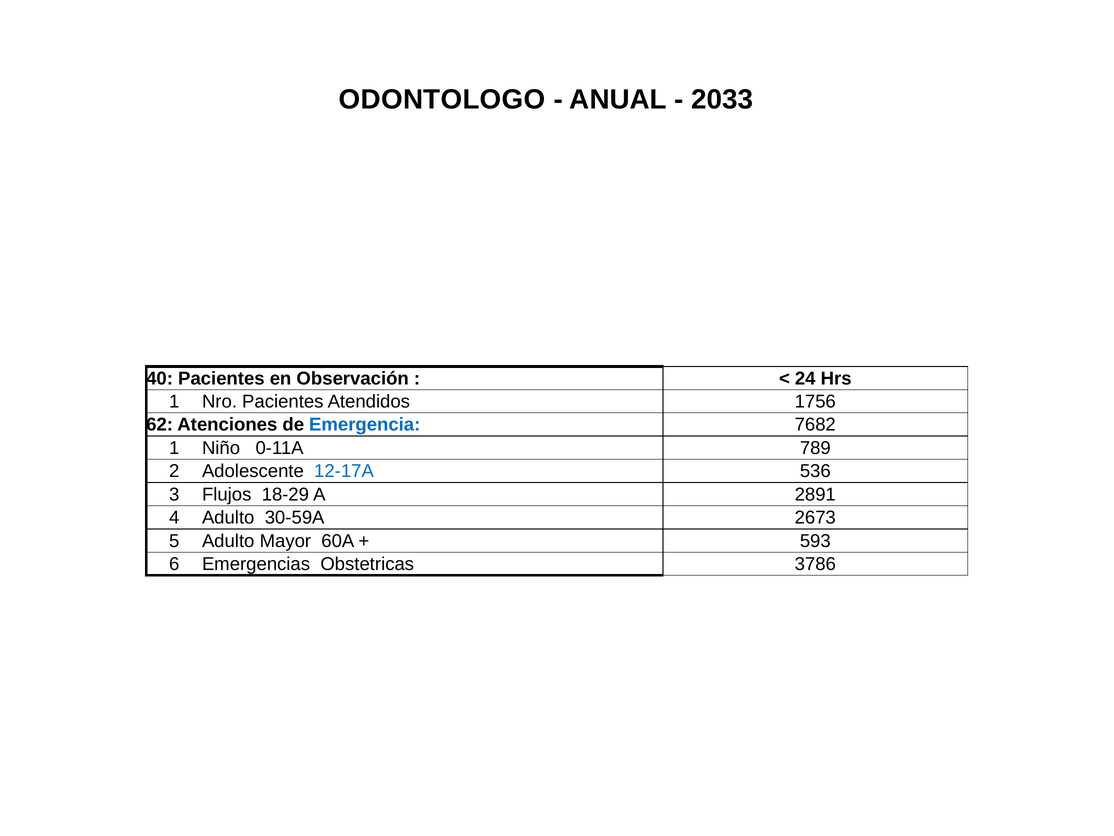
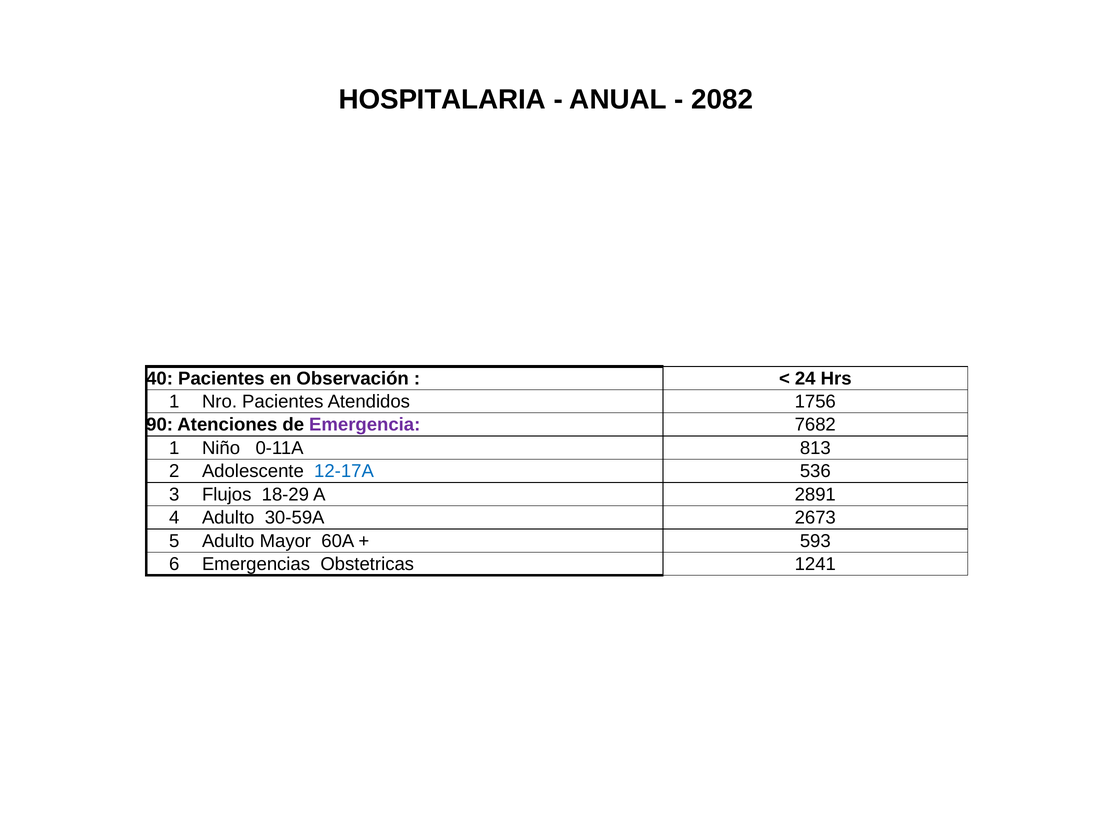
ODONTOLOGO: ODONTOLOGO -> HOSPITALARIA
2033: 2033 -> 2082
62: 62 -> 90
Emergencia colour: blue -> purple
789: 789 -> 813
3786: 3786 -> 1241
